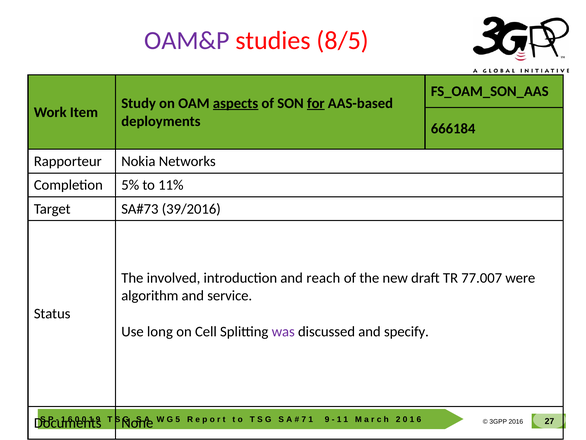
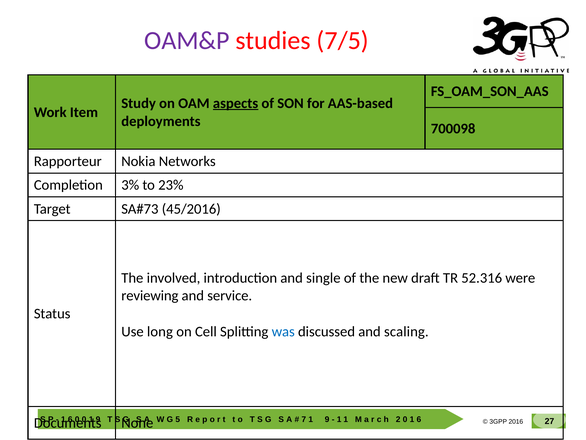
8/5: 8/5 -> 7/5
for underline: present -> none
666184: 666184 -> 700098
5%: 5% -> 3%
11%: 11% -> 23%
39/2016: 39/2016 -> 45/2016
reach: reach -> single
77.007: 77.007 -> 52.316
algorithm: algorithm -> reviewing
was colour: purple -> blue
specify: specify -> scaling
